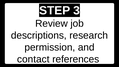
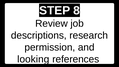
3: 3 -> 8
contact: contact -> looking
